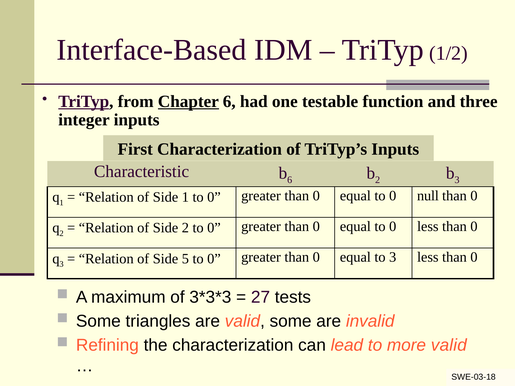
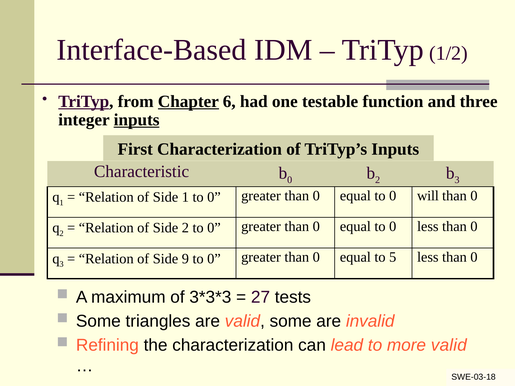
inputs at (137, 120) underline: none -> present
6 at (290, 180): 6 -> 0
null: null -> will
5: 5 -> 9
to 3: 3 -> 5
